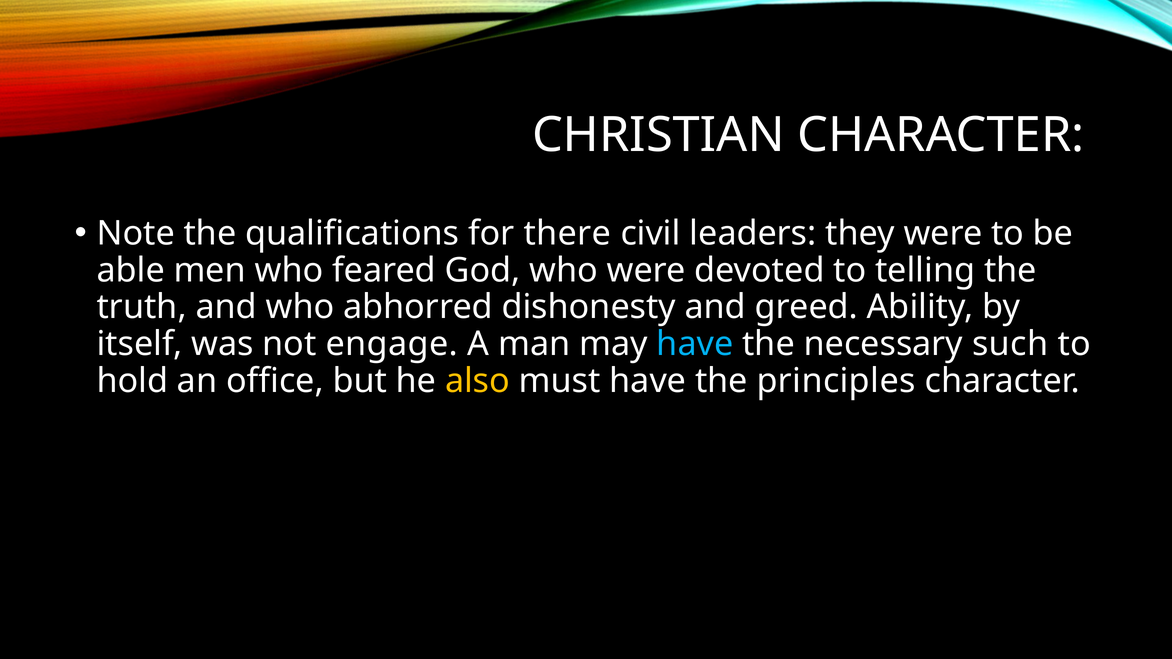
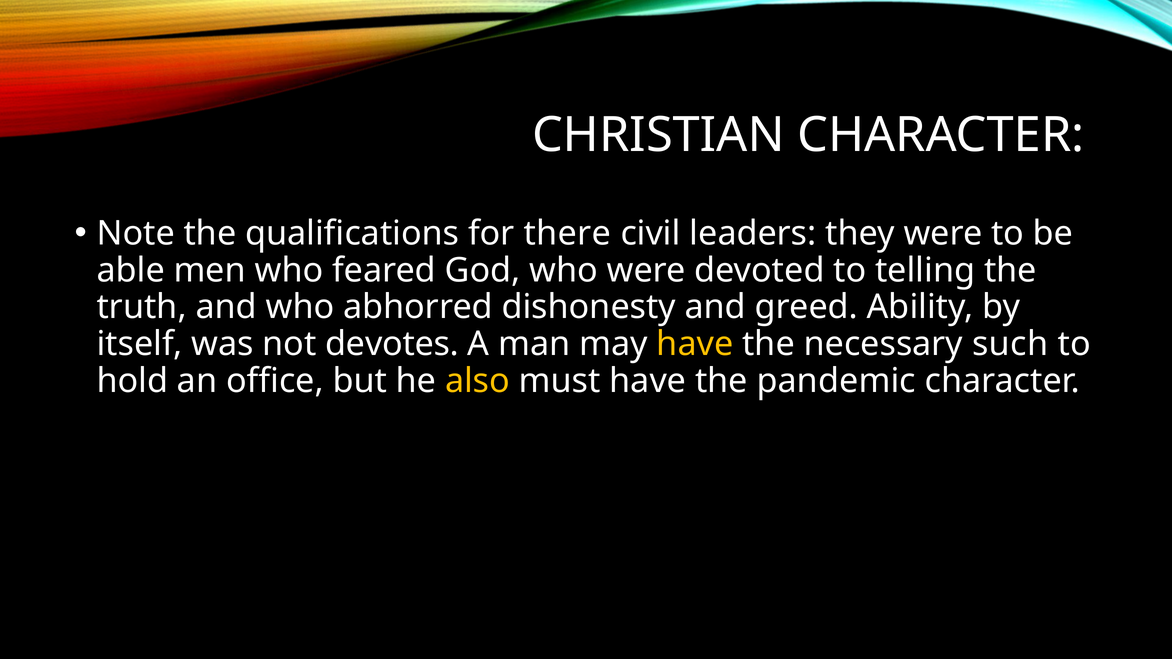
engage: engage -> devotes
have at (695, 344) colour: light blue -> yellow
principles: principles -> pandemic
